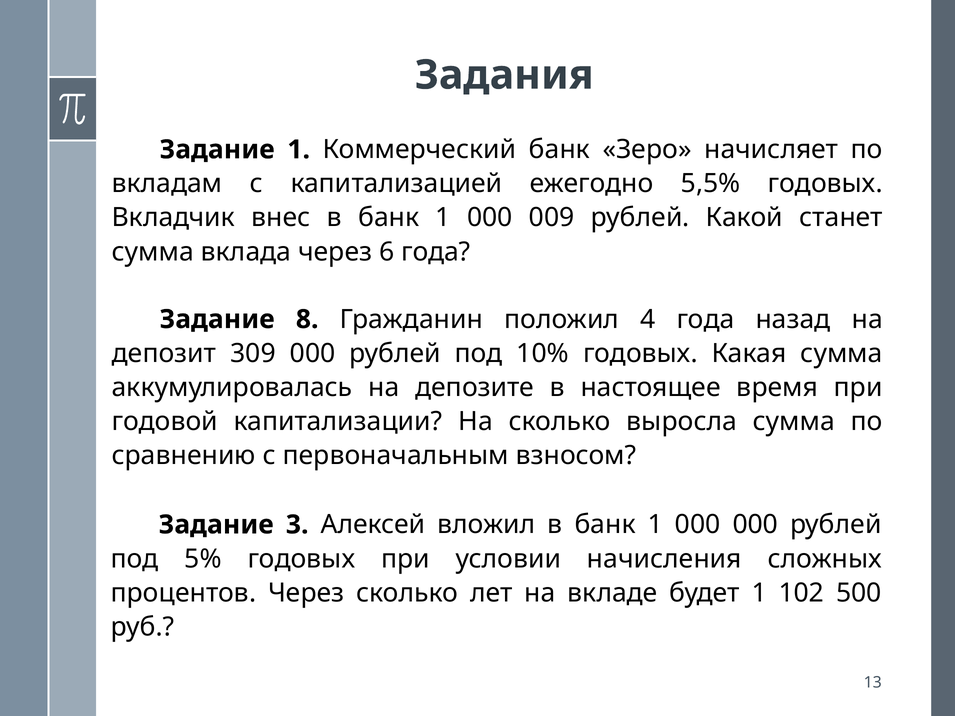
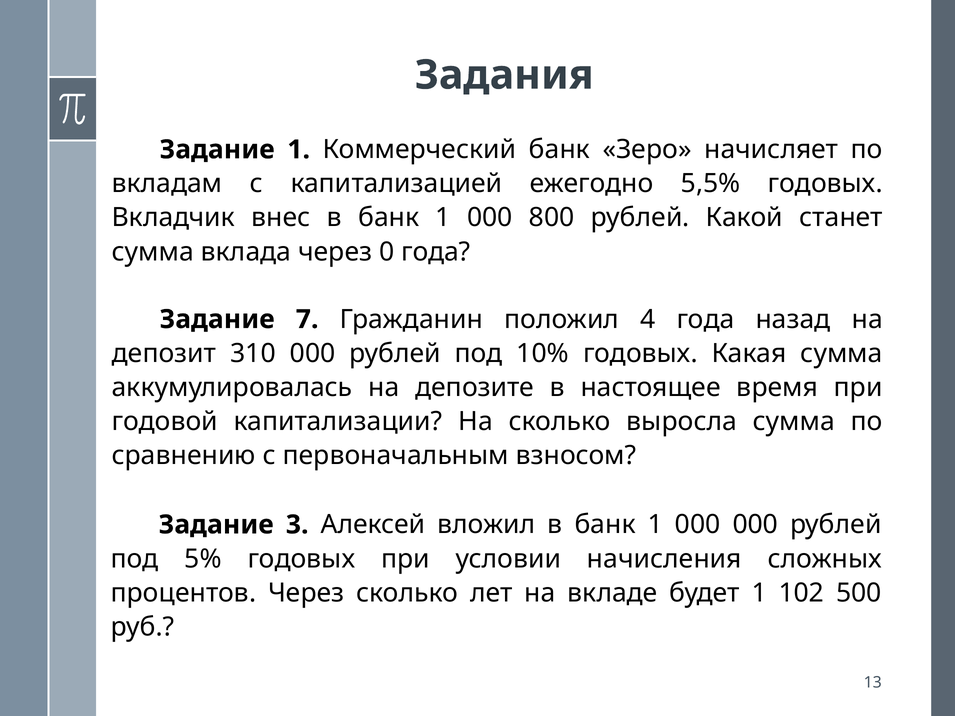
009: 009 -> 800
6: 6 -> 0
8: 8 -> 7
309: 309 -> 310
